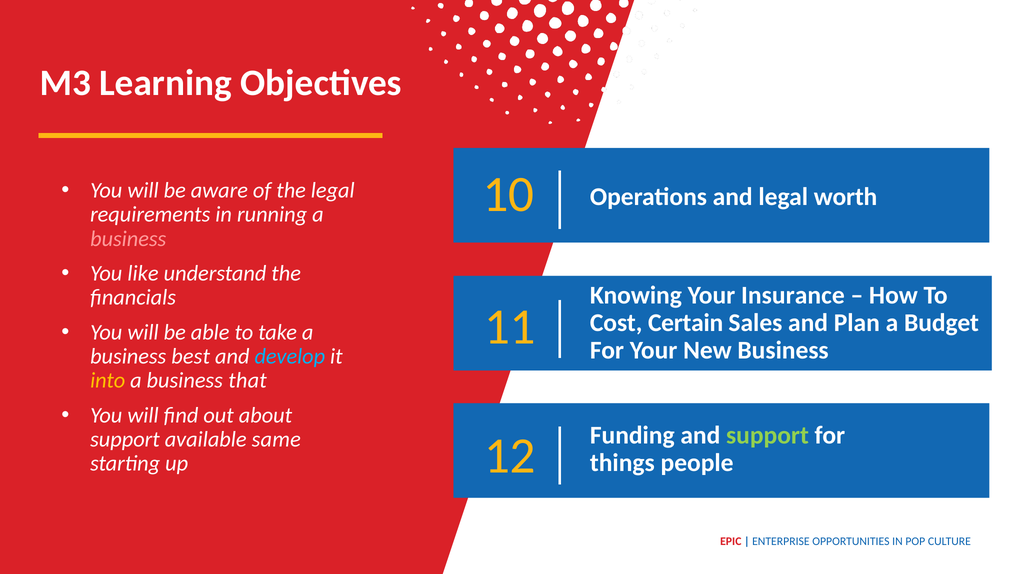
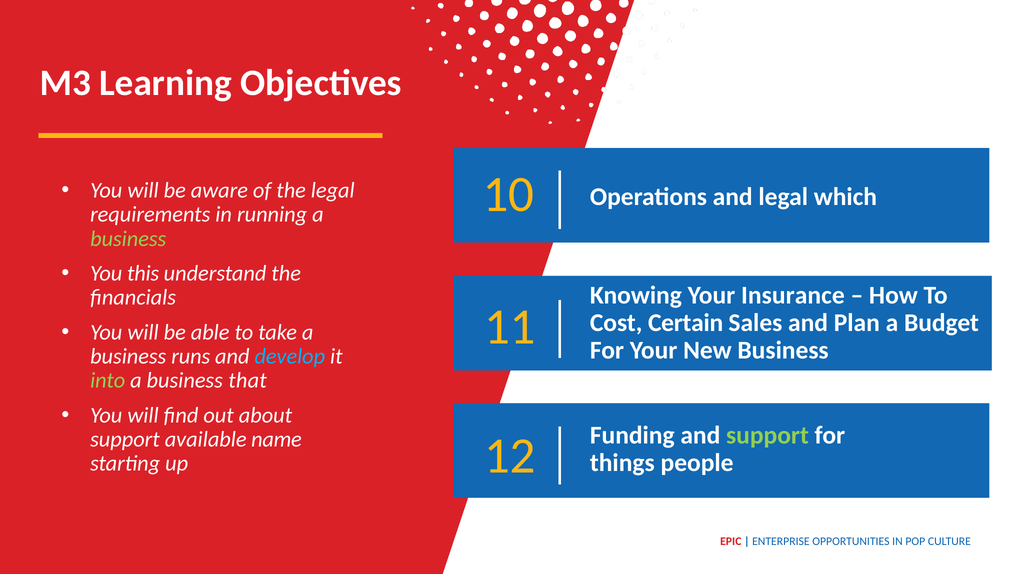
worth: worth -> which
business at (128, 239) colour: pink -> light green
like: like -> this
best: best -> runs
into colour: yellow -> light green
same: same -> name
